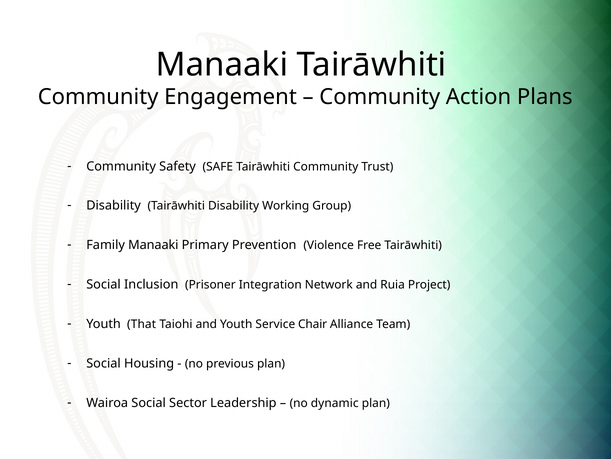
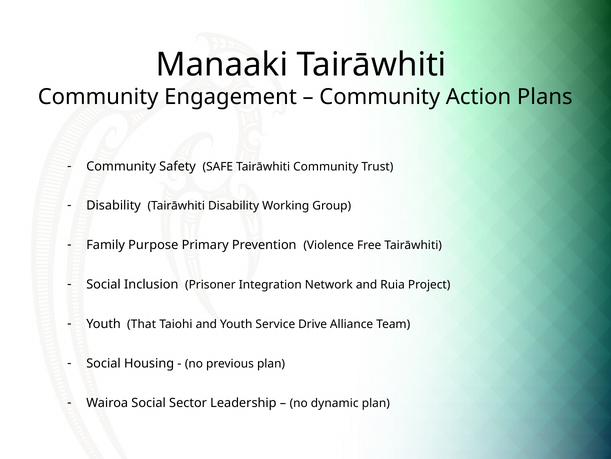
Family Manaaki: Manaaki -> Purpose
Chair: Chair -> Drive
